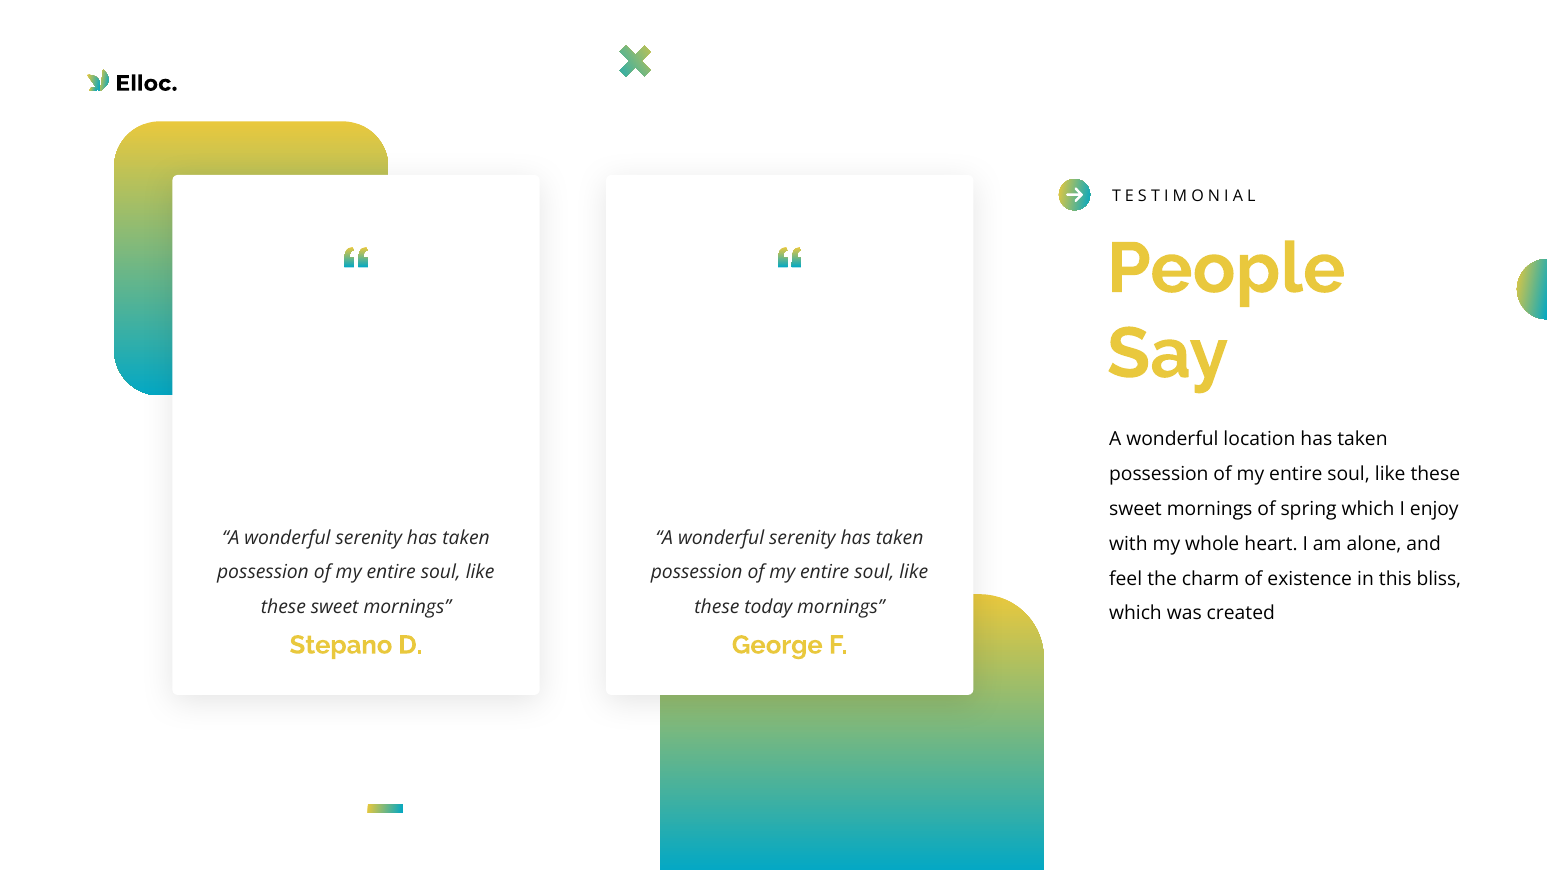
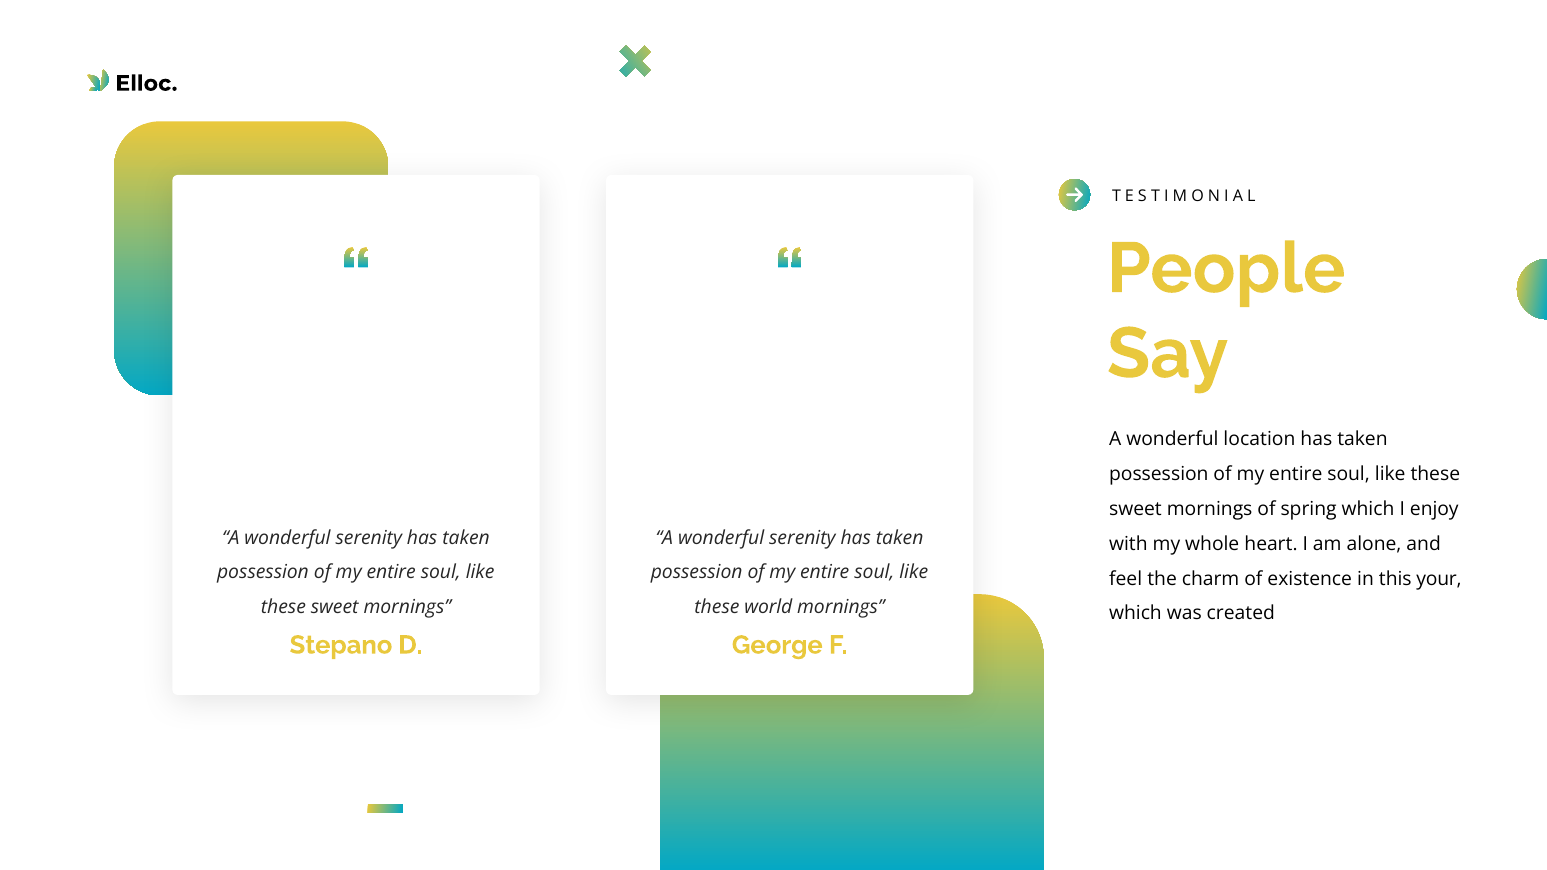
bliss: bliss -> your
today: today -> world
